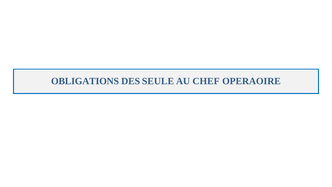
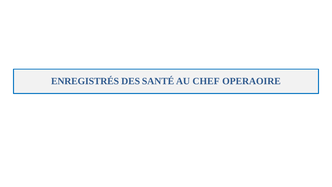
OBLIGATIONS: OBLIGATIONS -> ENREGISTRÉS
SEULE: SEULE -> SANTÉ
